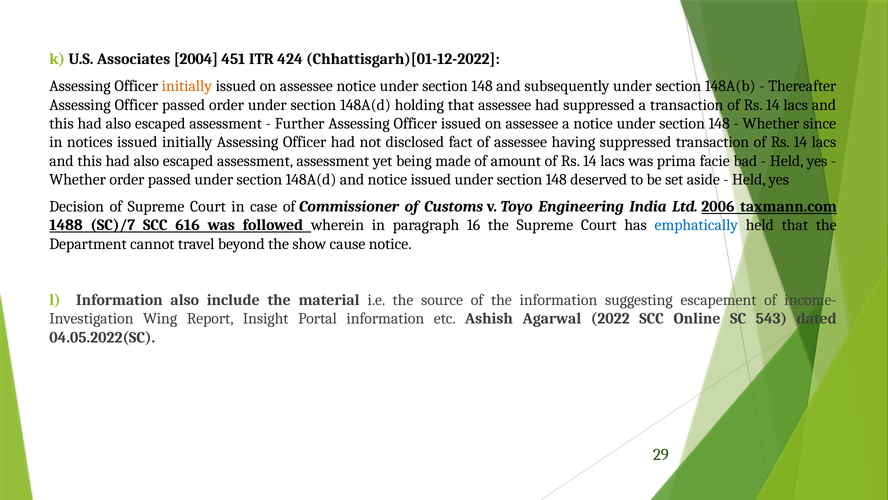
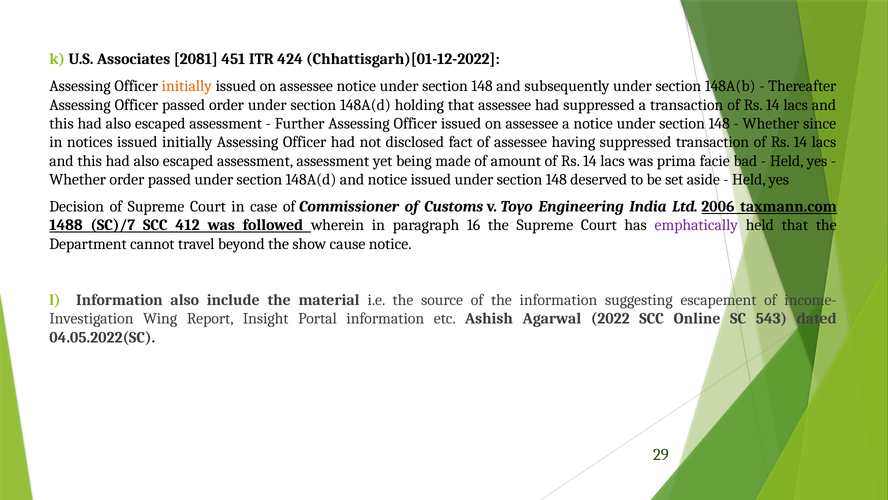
2004: 2004 -> 2081
616: 616 -> 412
emphatically colour: blue -> purple
